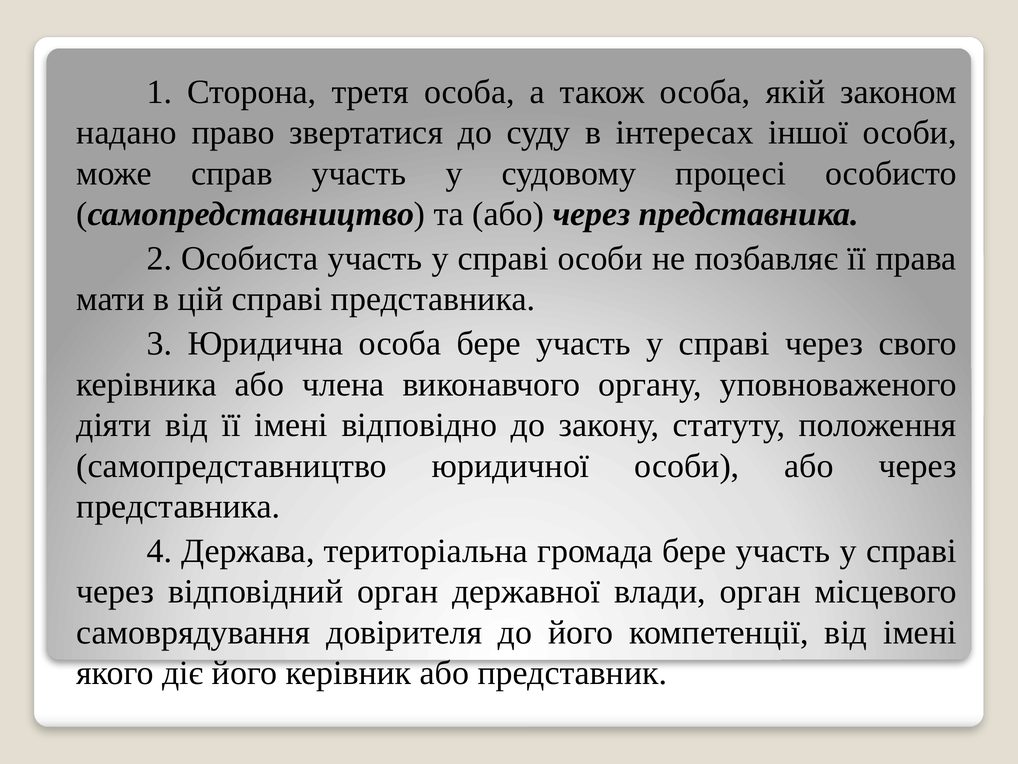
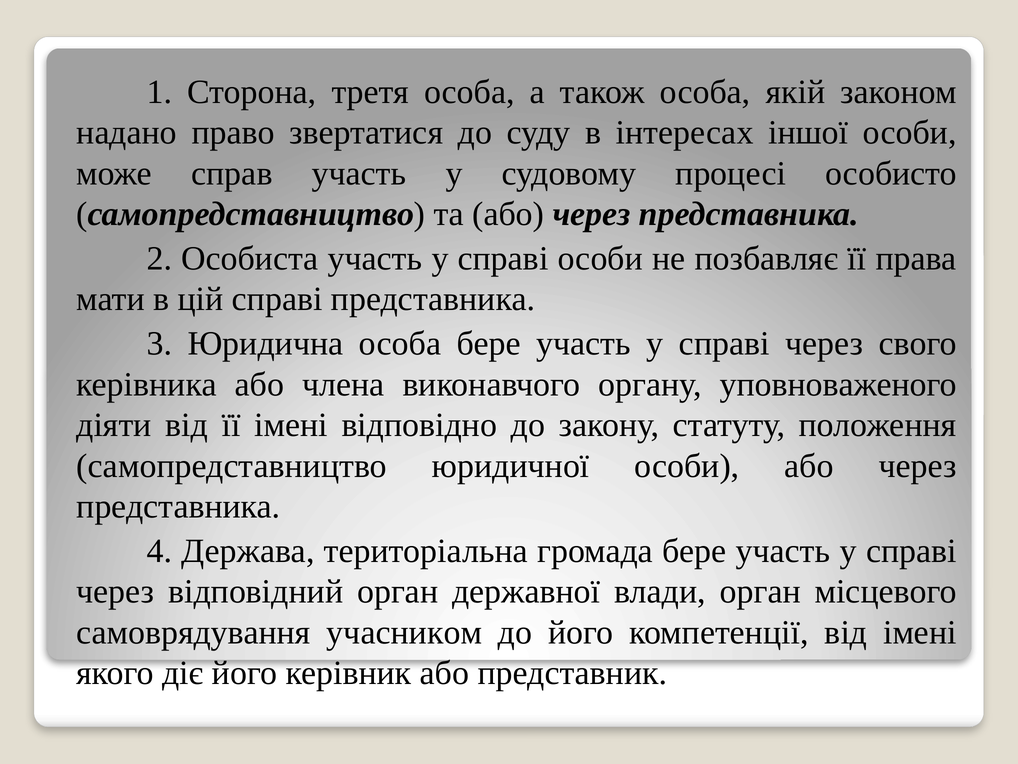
довірителя: довірителя -> учасником
